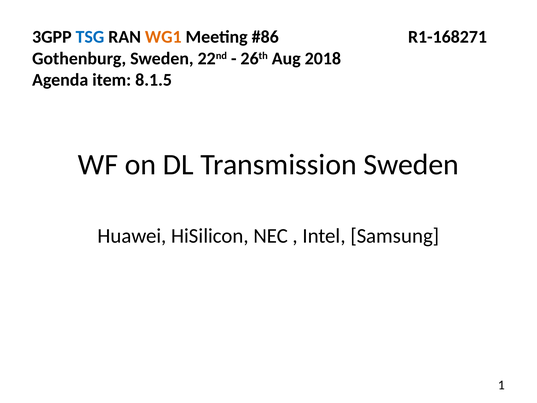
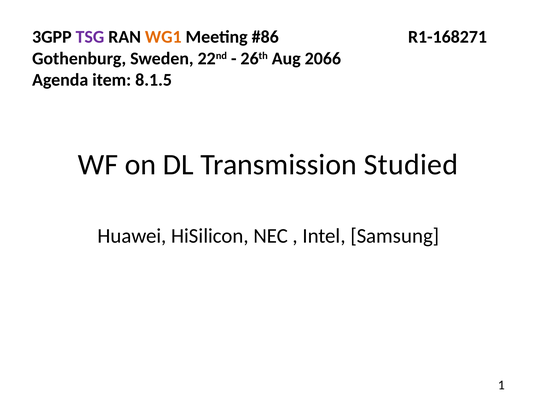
TSG colour: blue -> purple
2018: 2018 -> 2066
Transmission Sweden: Sweden -> Studied
